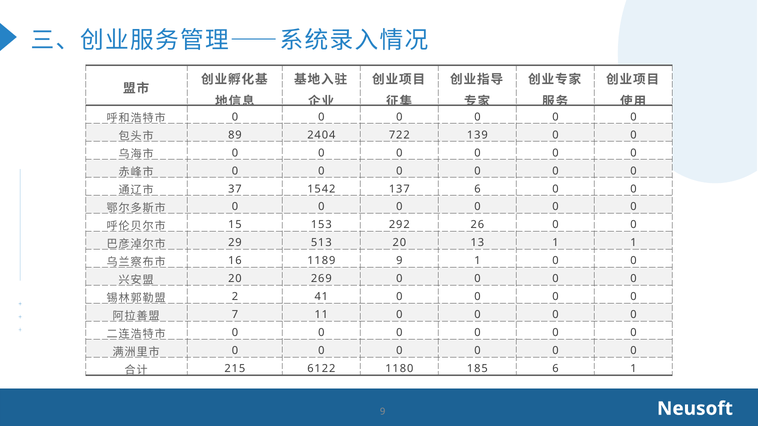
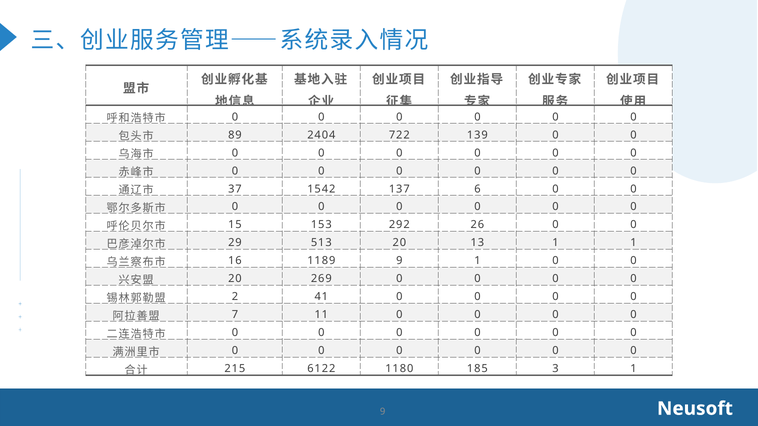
185 6: 6 -> 3
